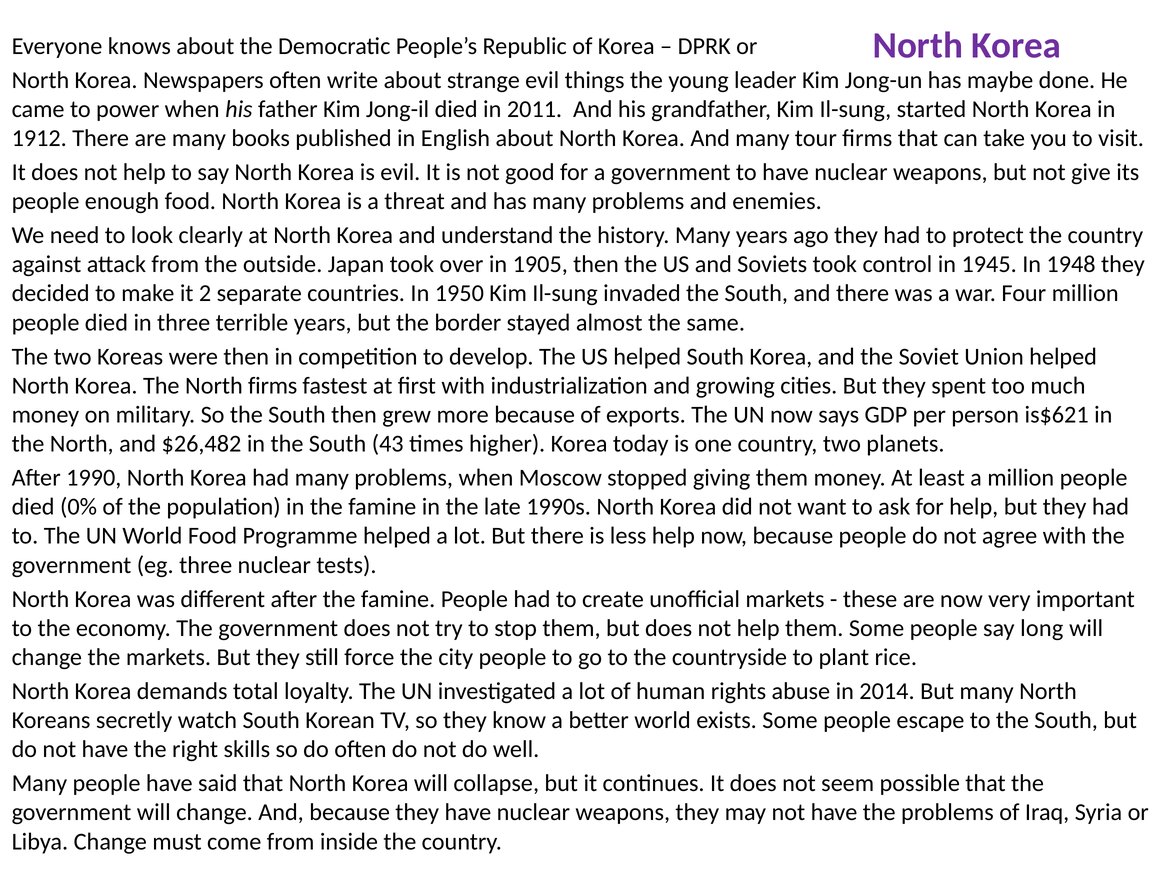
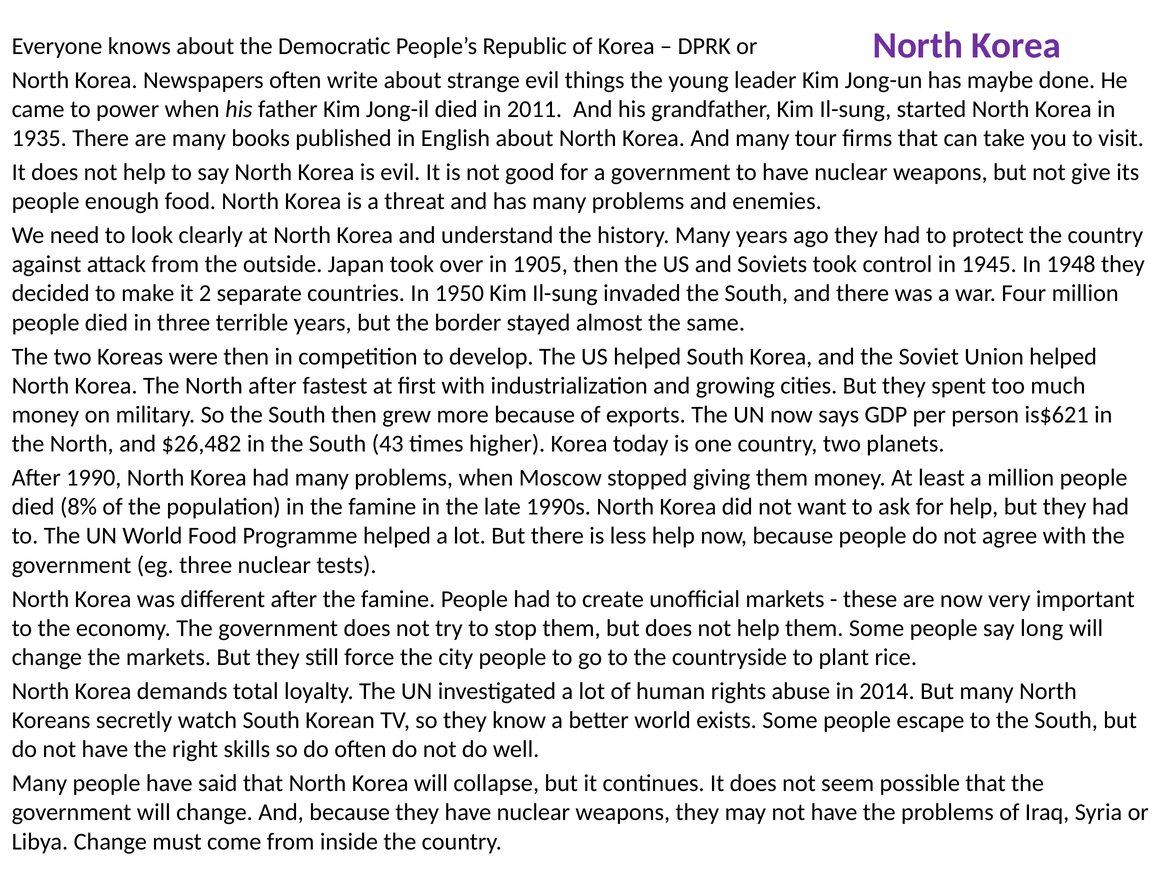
1912: 1912 -> 1935
North firms: firms -> after
0%: 0% -> 8%
